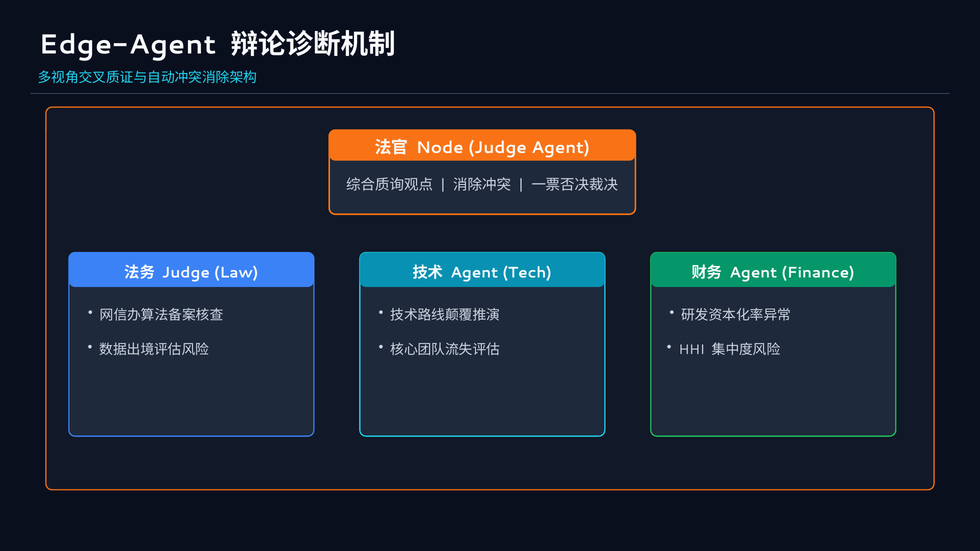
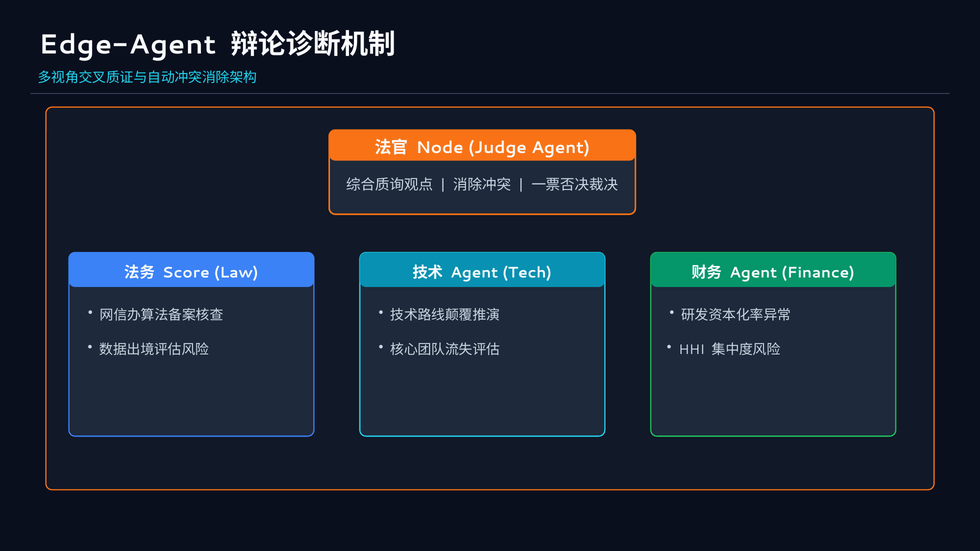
Judge at (186, 273): Judge -> Score
